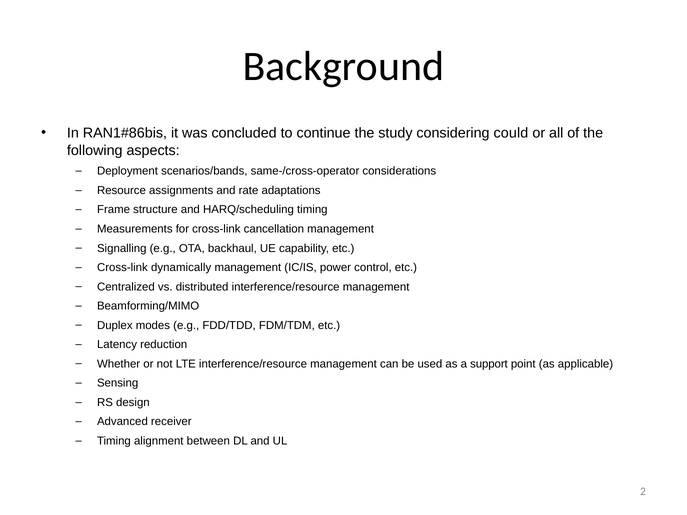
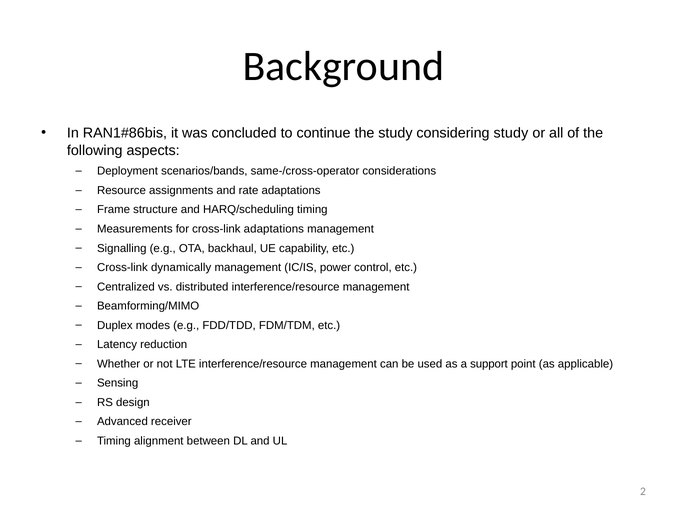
considering could: could -> study
cross-link cancellation: cancellation -> adaptations
